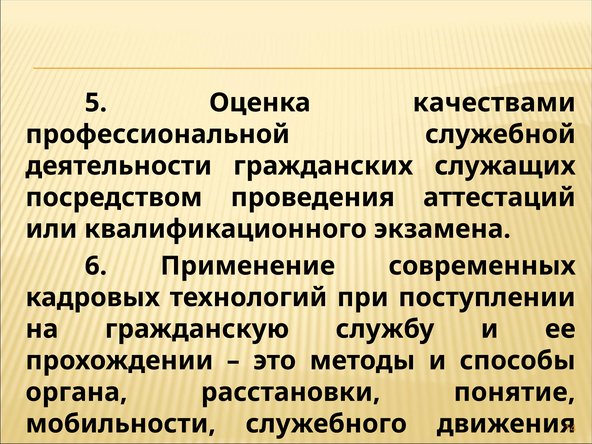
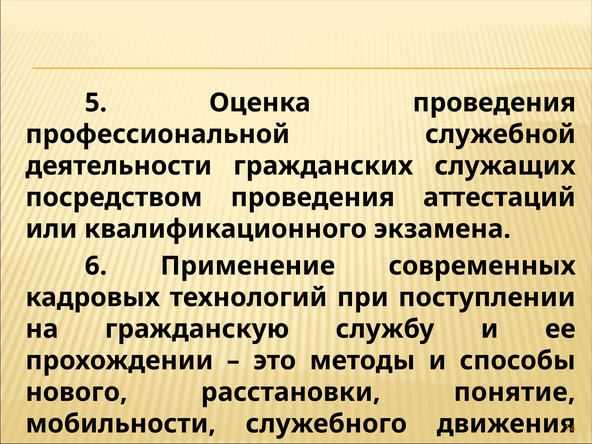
Оценка качествами: качествами -> проведения
органа: органа -> нового
